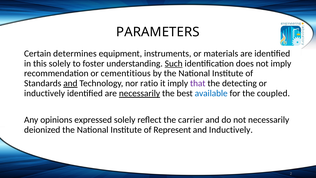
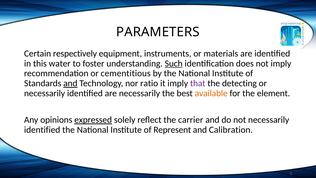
determines: determines -> respectively
this solely: solely -> water
inductively at (45, 93): inductively -> necessarily
necessarily at (140, 93) underline: present -> none
available colour: blue -> orange
coupled: coupled -> element
expressed underline: none -> present
deionized at (42, 130): deionized -> identified
and Inductively: Inductively -> Calibration
